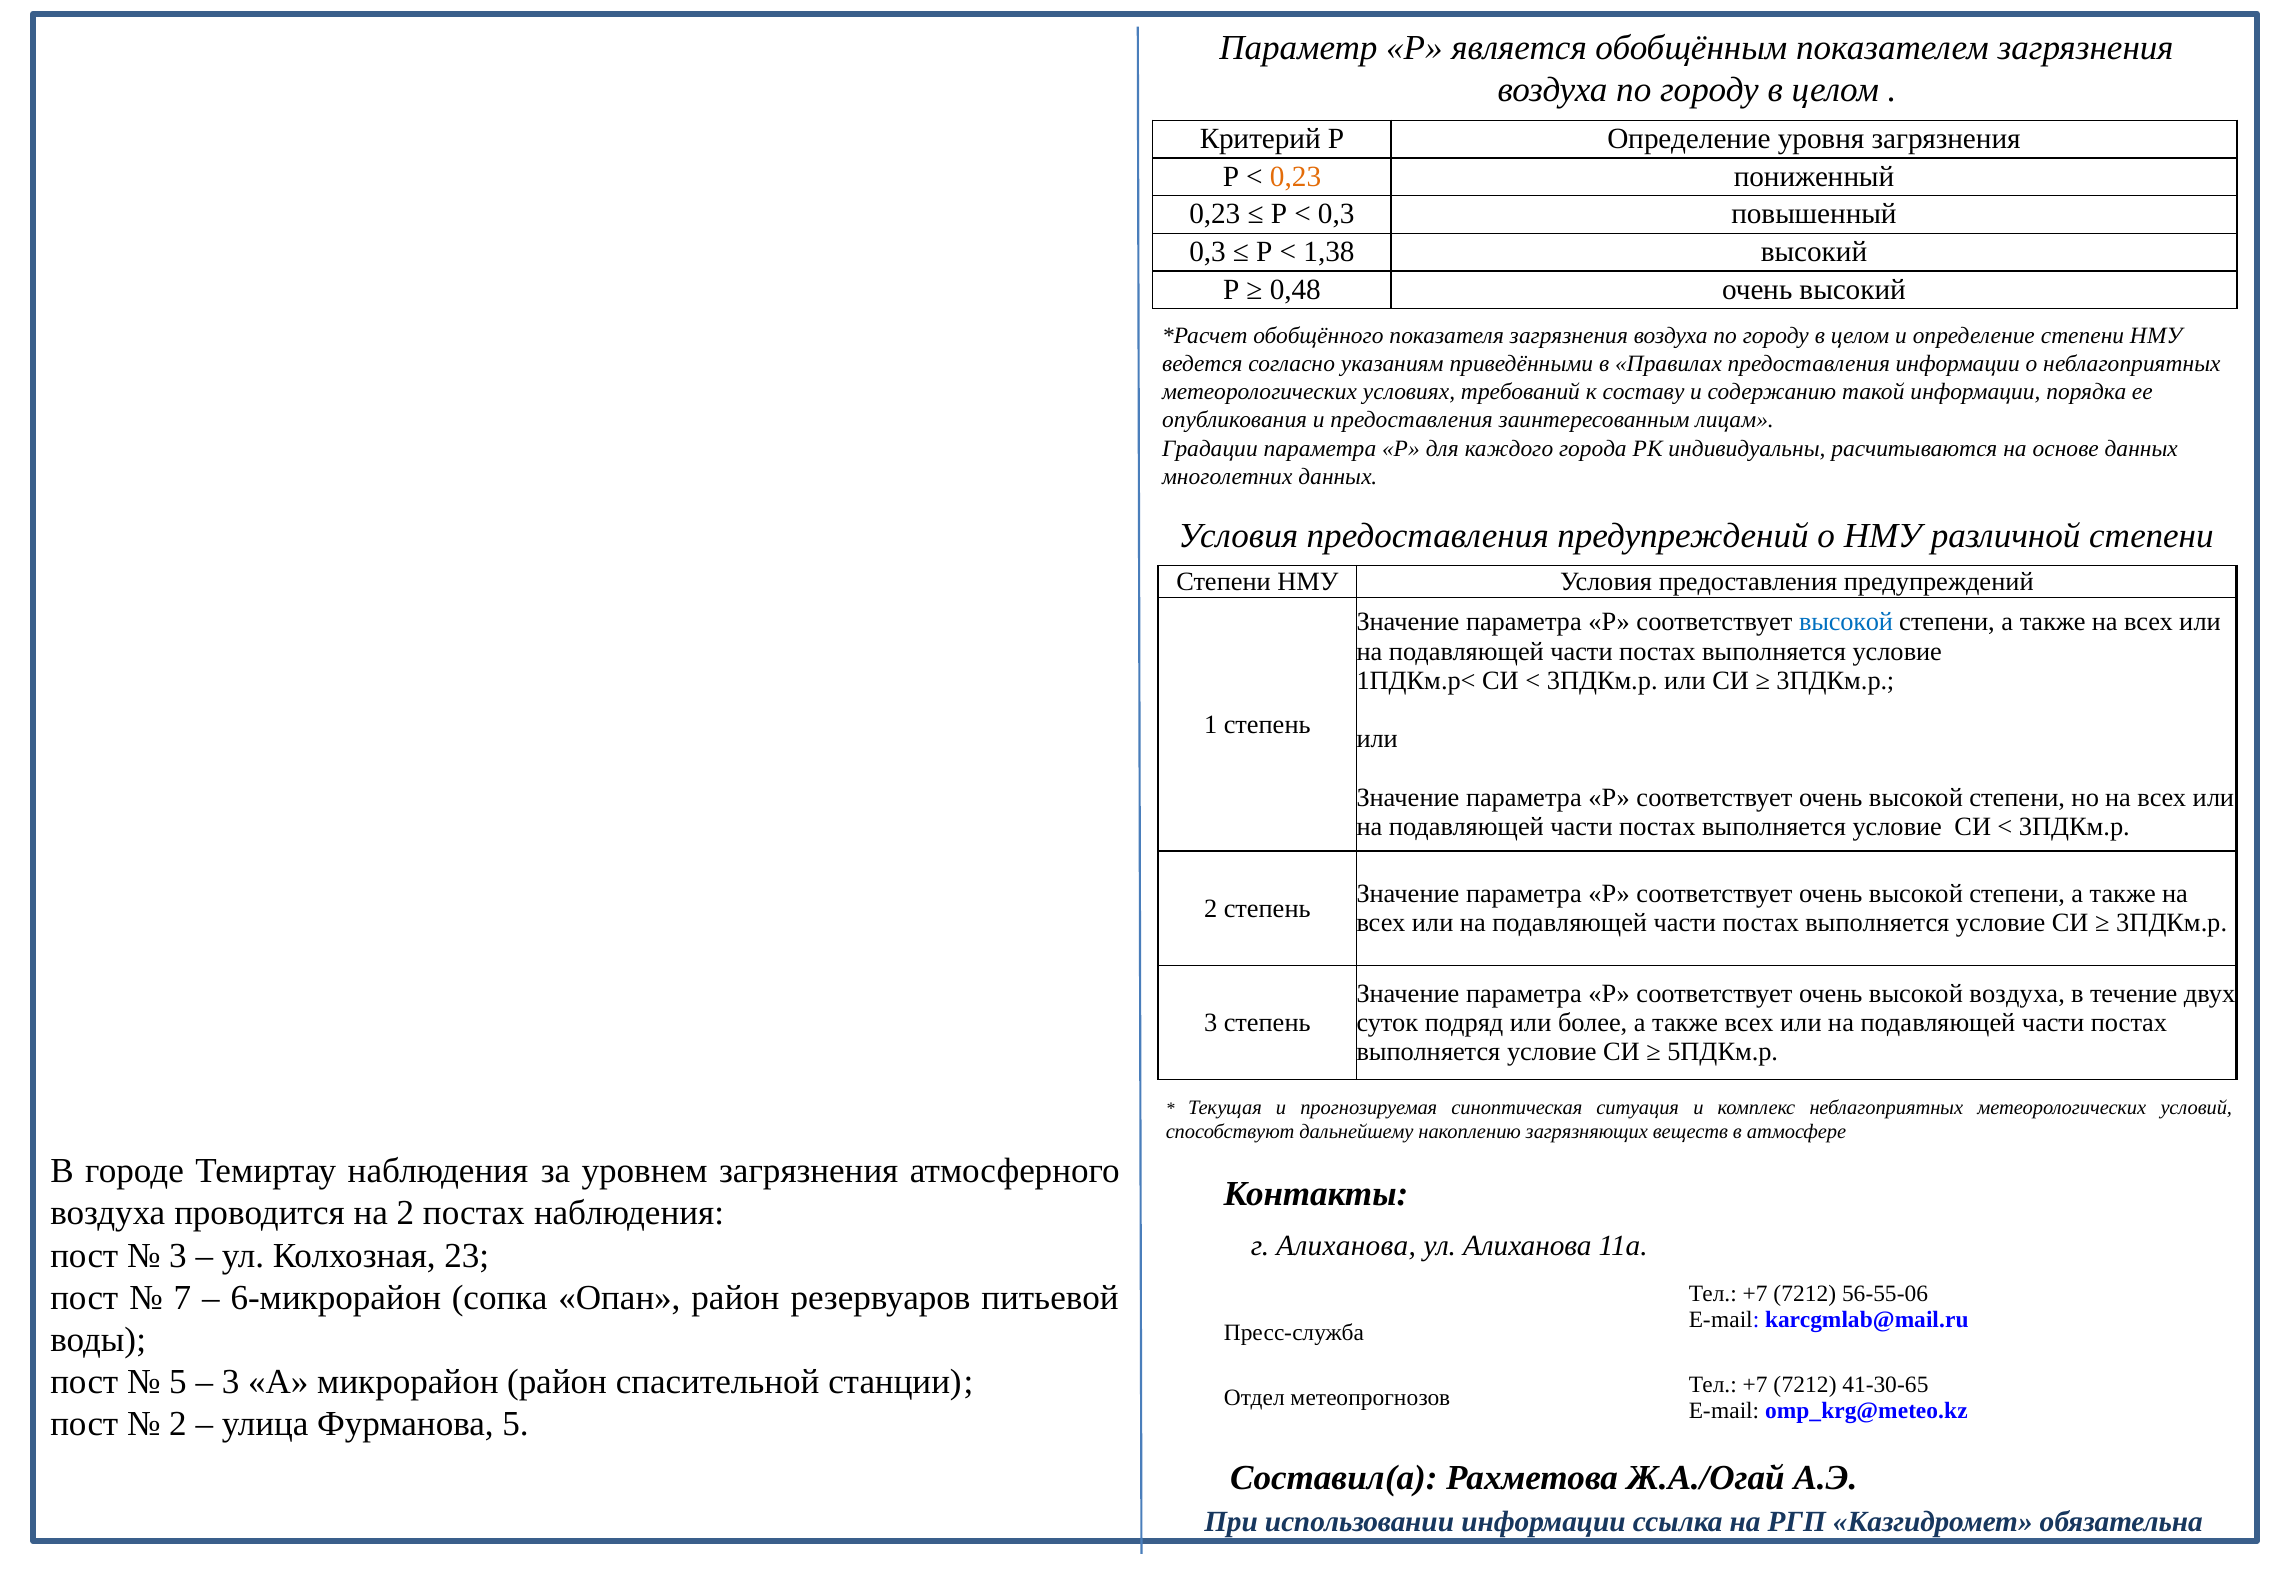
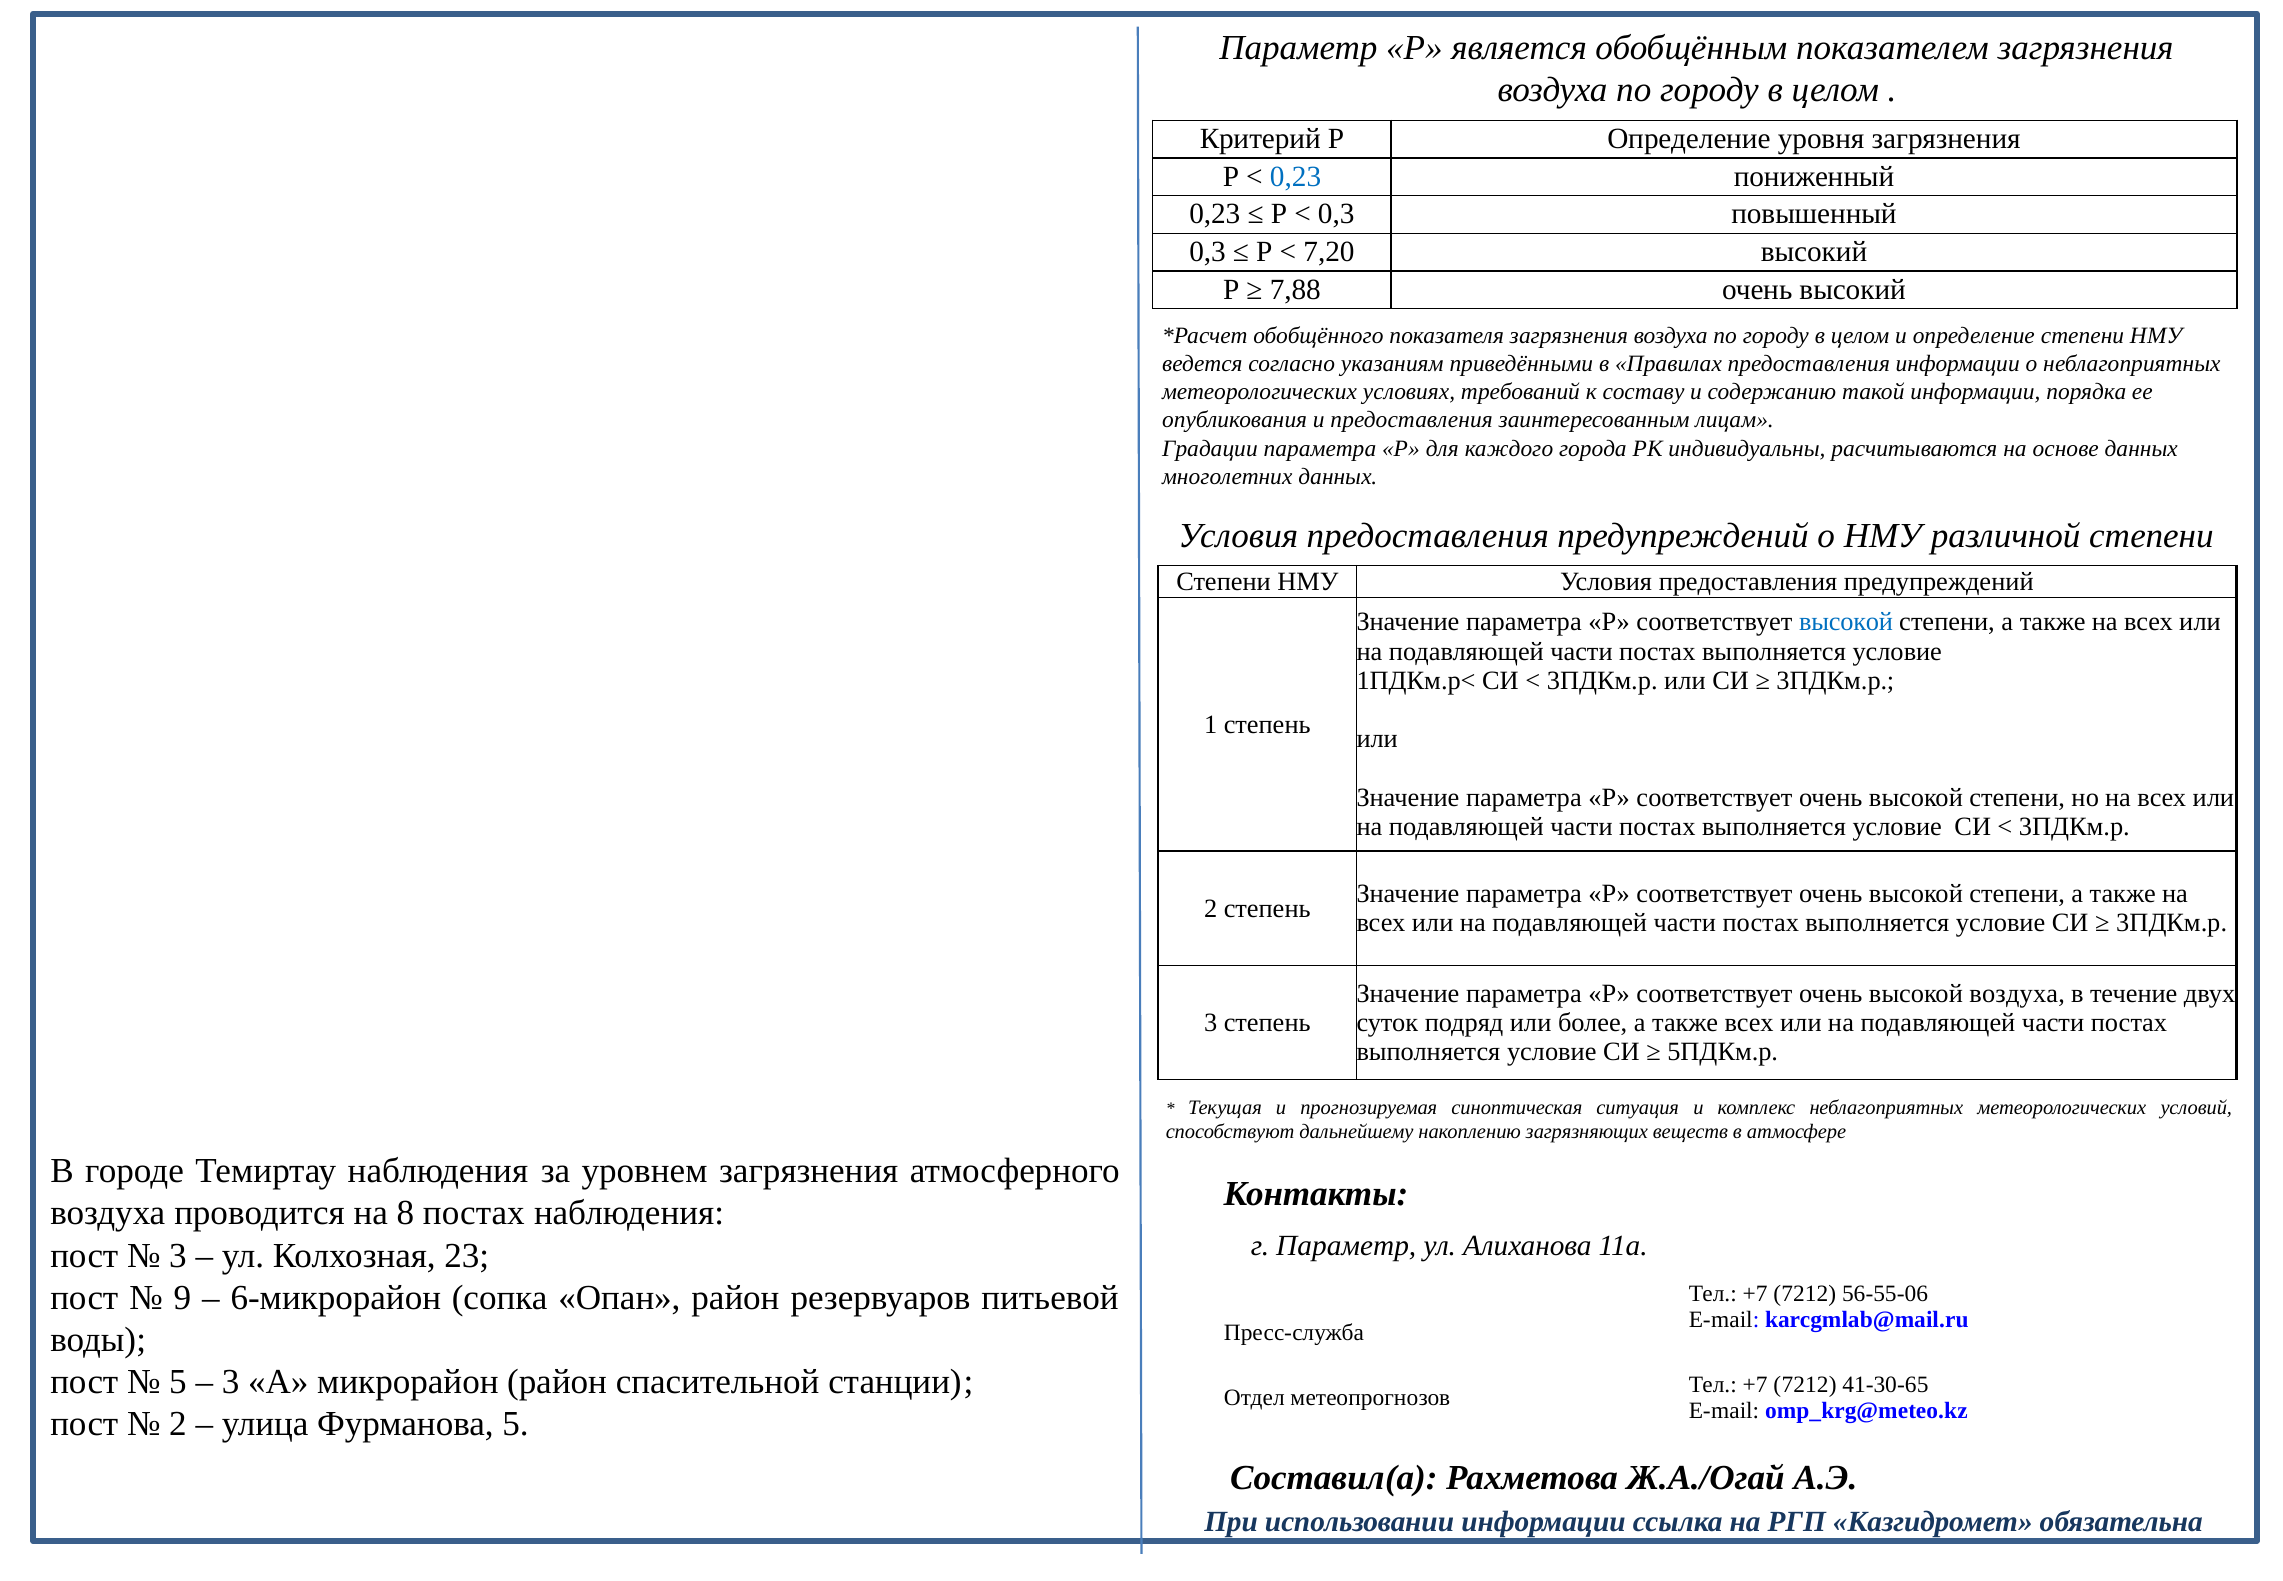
0,23 at (1296, 177) colour: orange -> blue
1,38: 1,38 -> 7,20
0,48: 0,48 -> 7,88
на 2: 2 -> 8
г Алиханова: Алиханова -> Параметр
7: 7 -> 9
